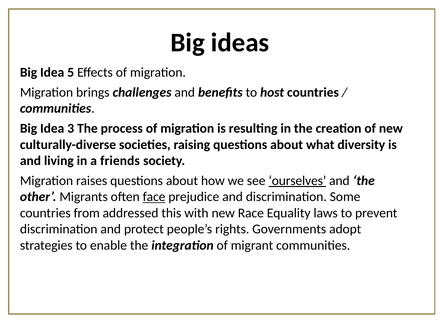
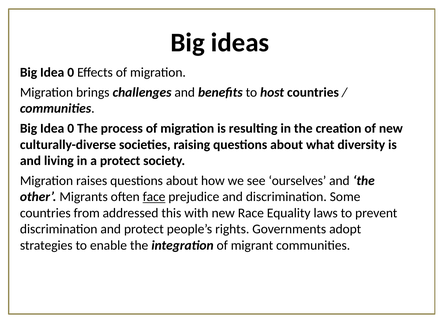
5 at (71, 72): 5 -> 0
3 at (71, 128): 3 -> 0
a friends: friends -> protect
ourselves underline: present -> none
